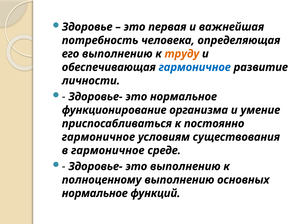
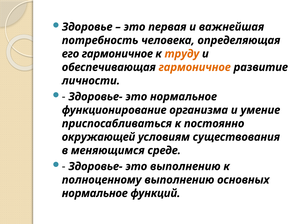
его выполнению: выполнению -> гармоничное
гармоничное at (195, 67) colour: blue -> orange
гармоничное at (98, 137): гармоничное -> окружающей
в гармоничное: гармоничное -> меняющимся
